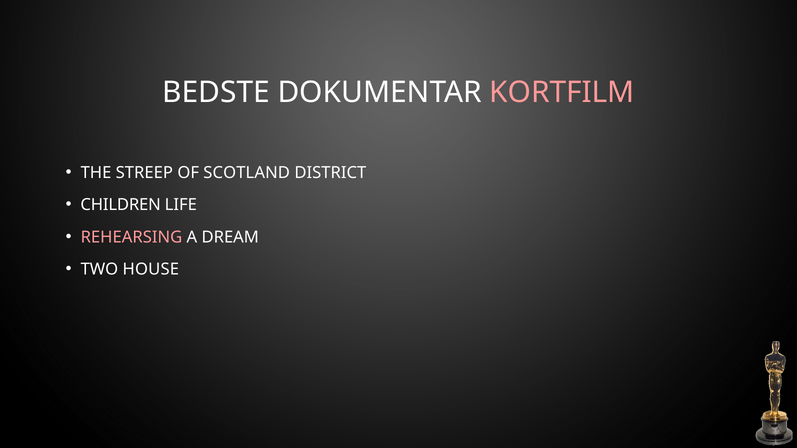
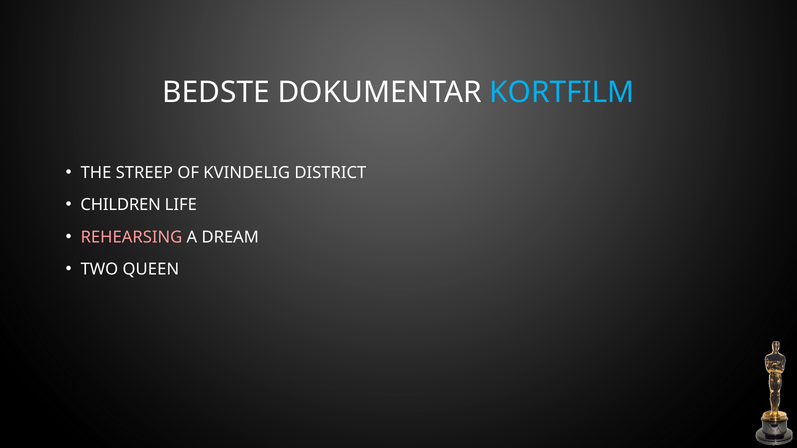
KORTFILM colour: pink -> light blue
SCOTLAND: SCOTLAND -> KVINDELIG
HOUSE: HOUSE -> QUEEN
